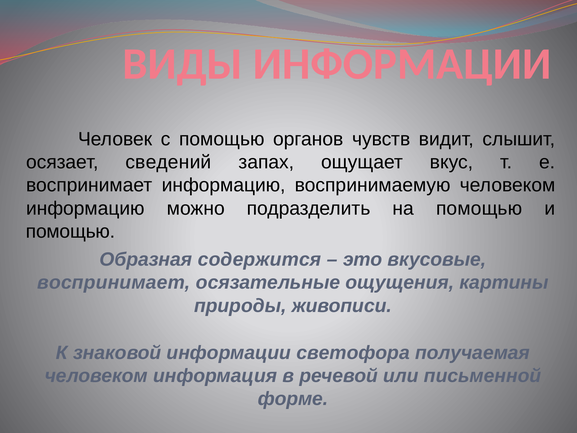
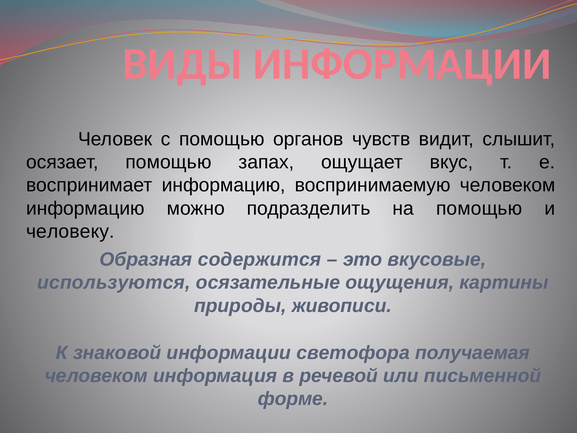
осязает сведений: сведений -> помощью
помощью at (70, 231): помощью -> человеку
воспринимает at (114, 282): воспринимает -> используются
